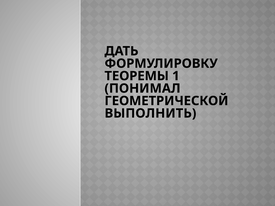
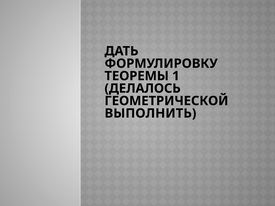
ПОНИМАЛ: ПОНИМАЛ -> ДЕЛАЛОСЬ
